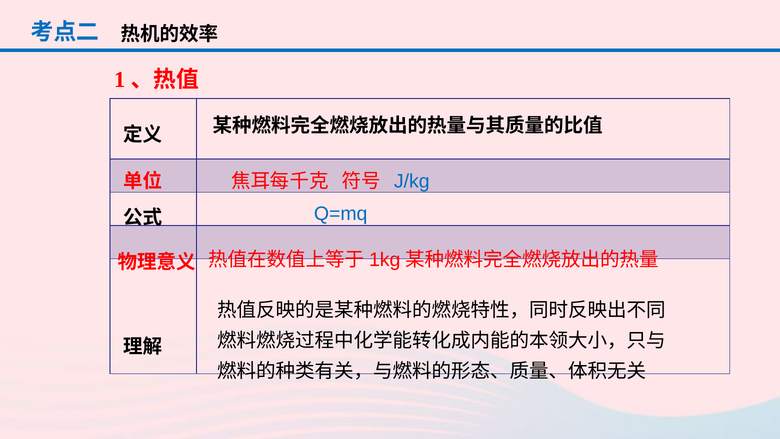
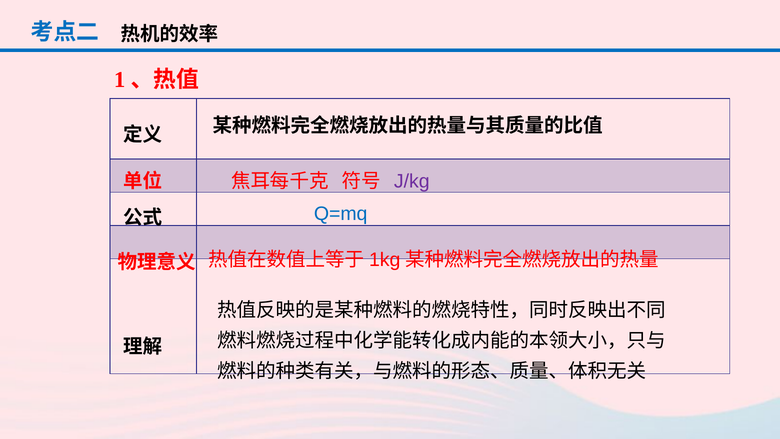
J/kg colour: blue -> purple
